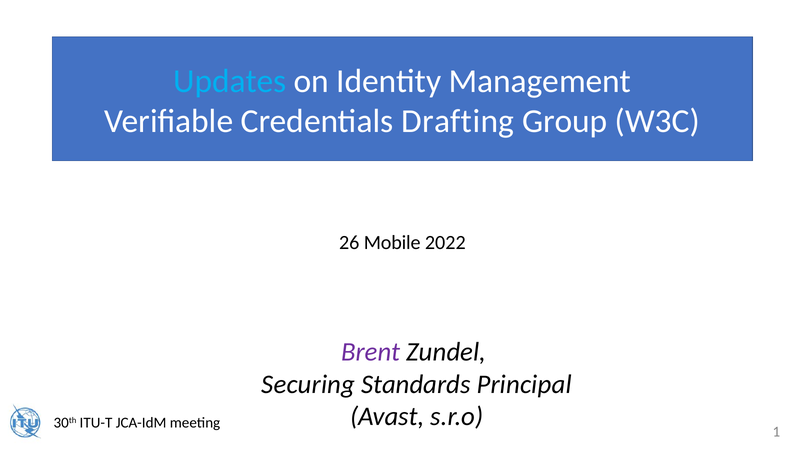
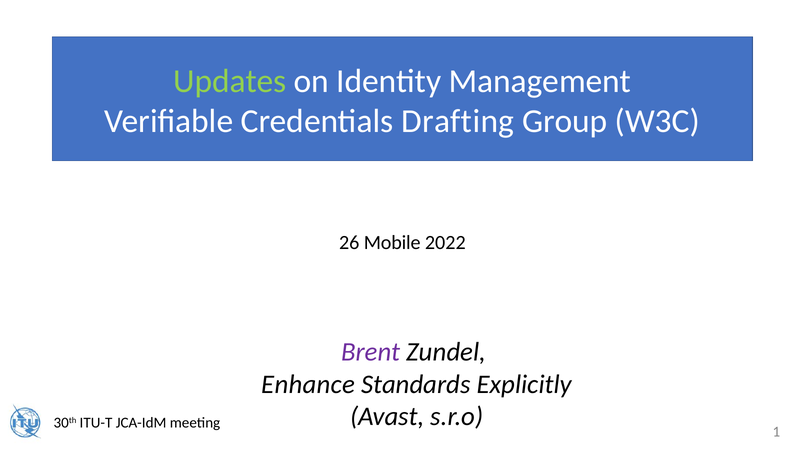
Updates colour: light blue -> light green
Securing: Securing -> Enhance
Principal: Principal -> Explicitly
